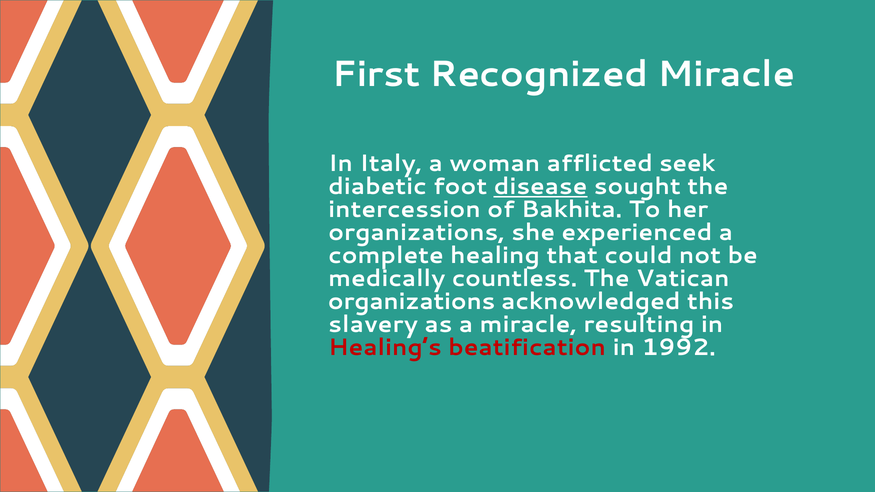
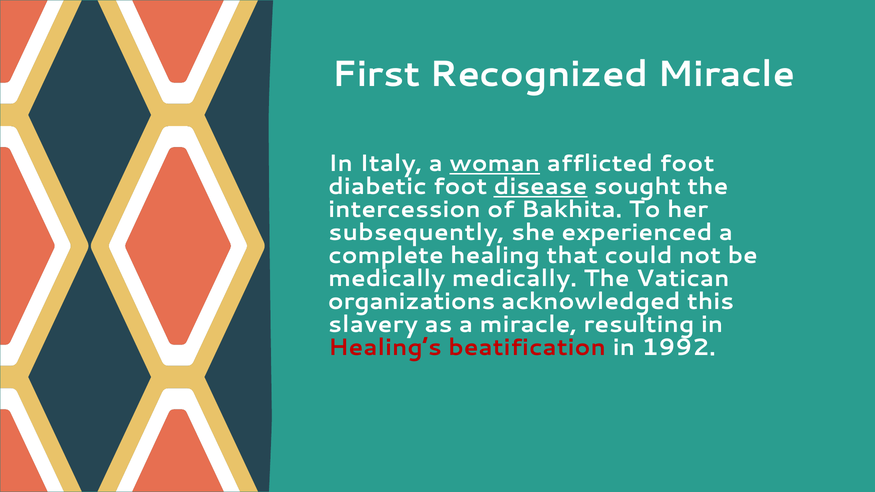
woman underline: none -> present
afflicted seek: seek -> foot
organizations at (416, 233): organizations -> subsequently
medically countless: countless -> medically
